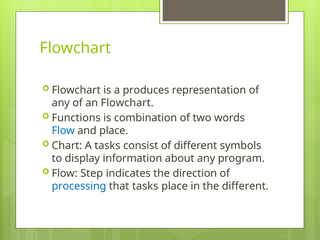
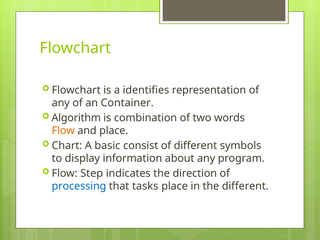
produces: produces -> identifies
an Flowchart: Flowchart -> Container
Functions: Functions -> Algorithm
Flow at (63, 131) colour: blue -> orange
A tasks: tasks -> basic
